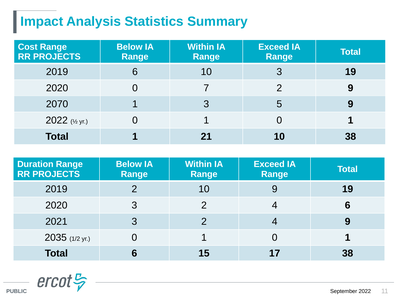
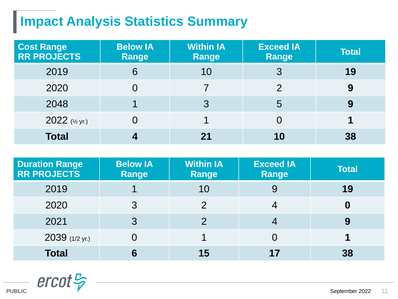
2070: 2070 -> 2048
Total 1: 1 -> 4
2019 2: 2 -> 1
4 6: 6 -> 0
2035: 2035 -> 2039
